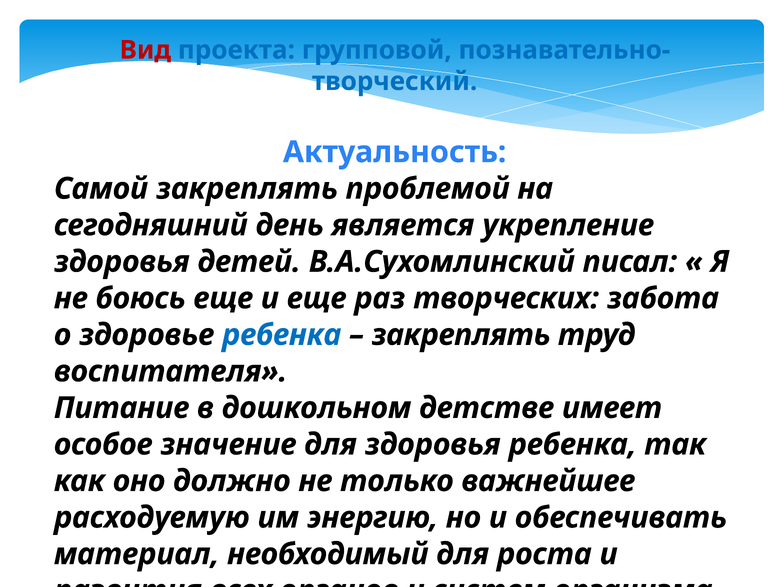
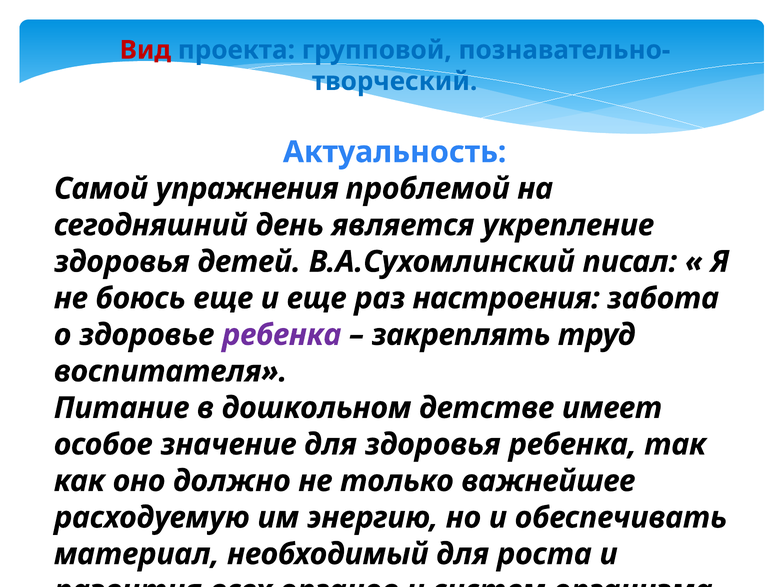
Самой закреплять: закреплять -> упражнения
творческих: творческих -> настроения
ребенка at (282, 335) colour: blue -> purple
